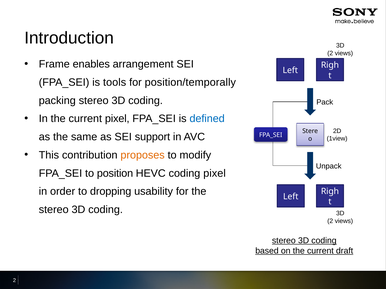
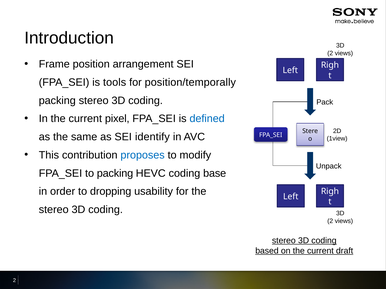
enables: enables -> position
support: support -> identify
proposes colour: orange -> blue
to position: position -> packing
coding pixel: pixel -> base
